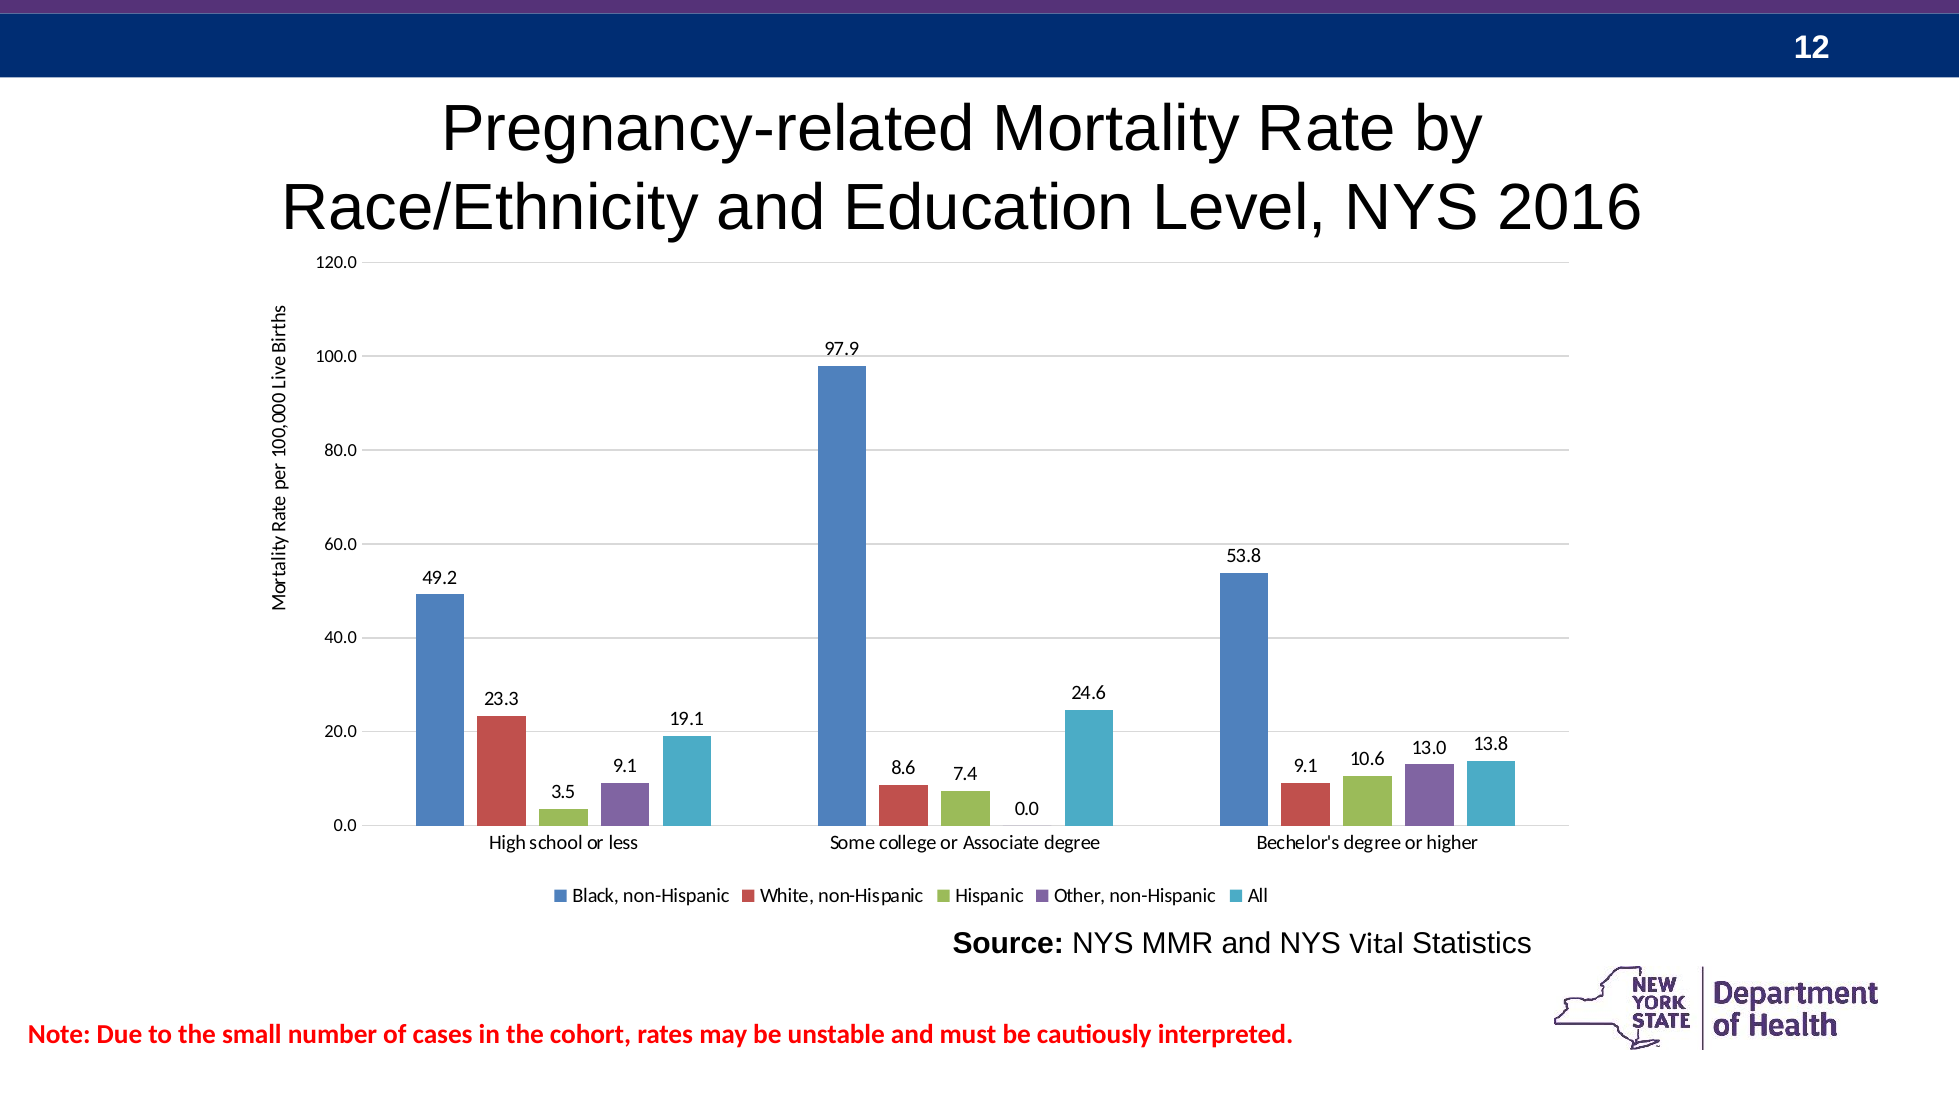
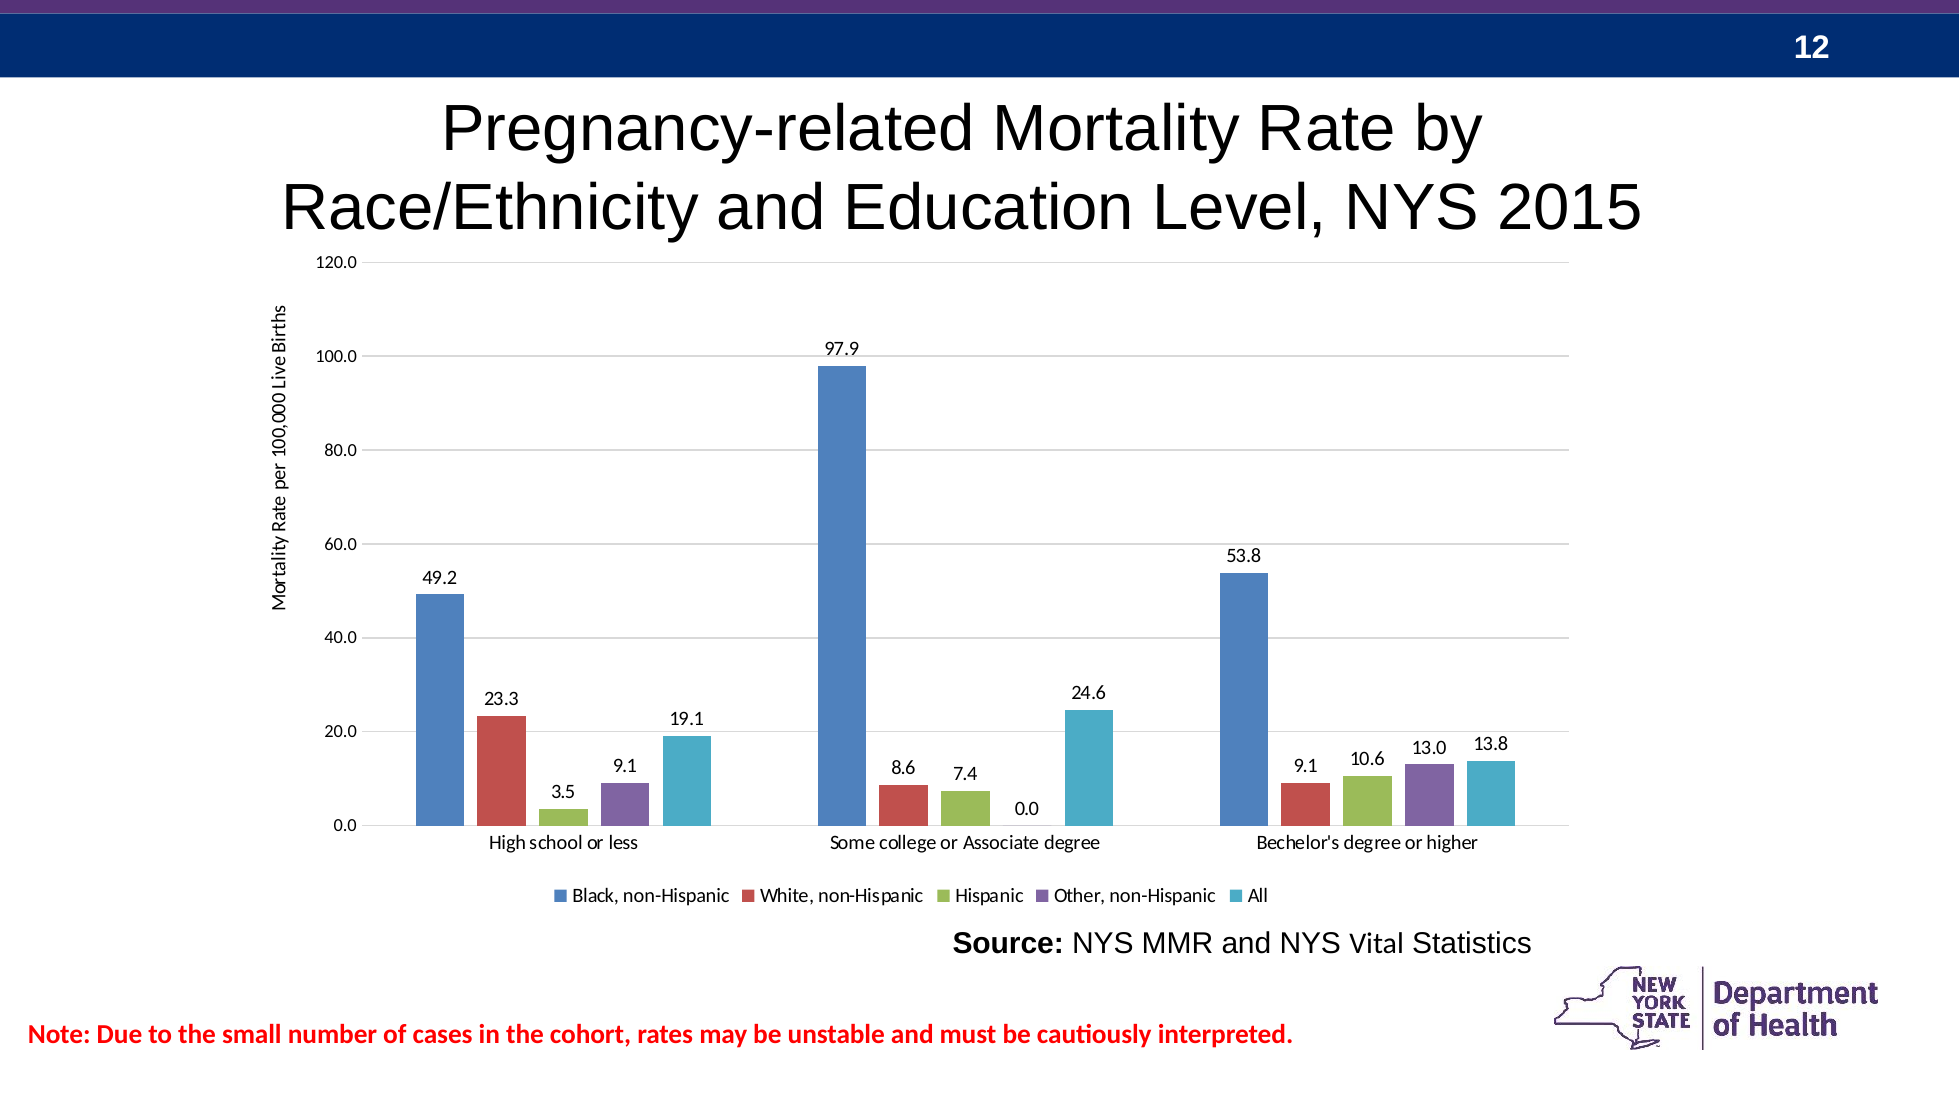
2016: 2016 -> 2015
